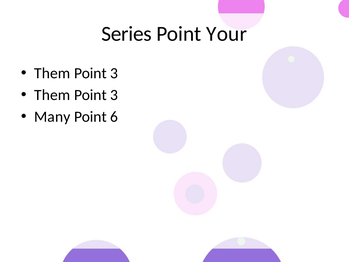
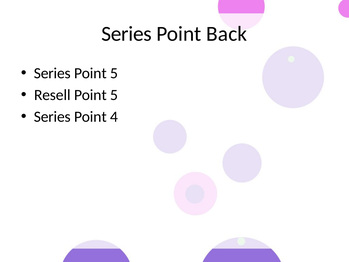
Your: Your -> Back
Them at (52, 73): Them -> Series
3 at (114, 73): 3 -> 5
Them at (52, 95): Them -> Resell
3 at (114, 95): 3 -> 5
Many at (52, 117): Many -> Series
6: 6 -> 4
